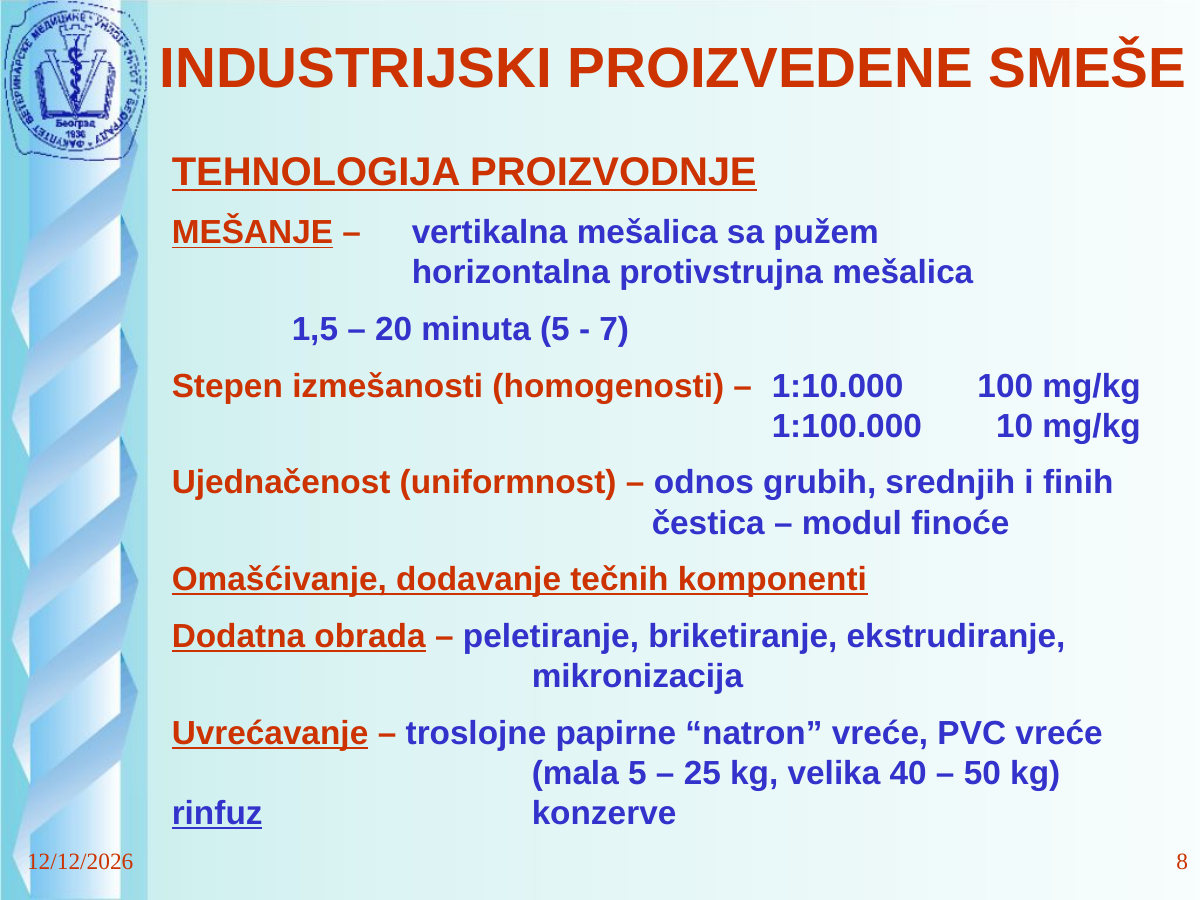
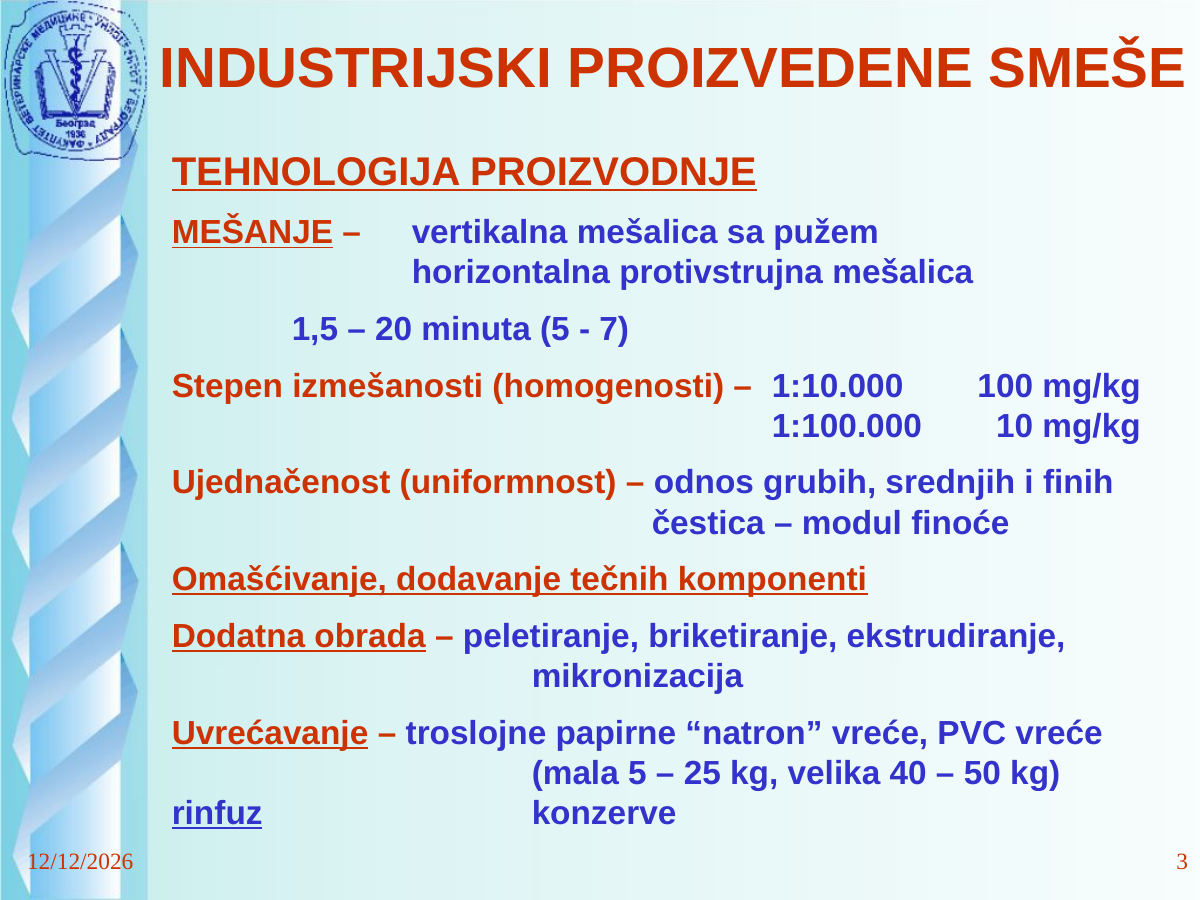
8: 8 -> 3
